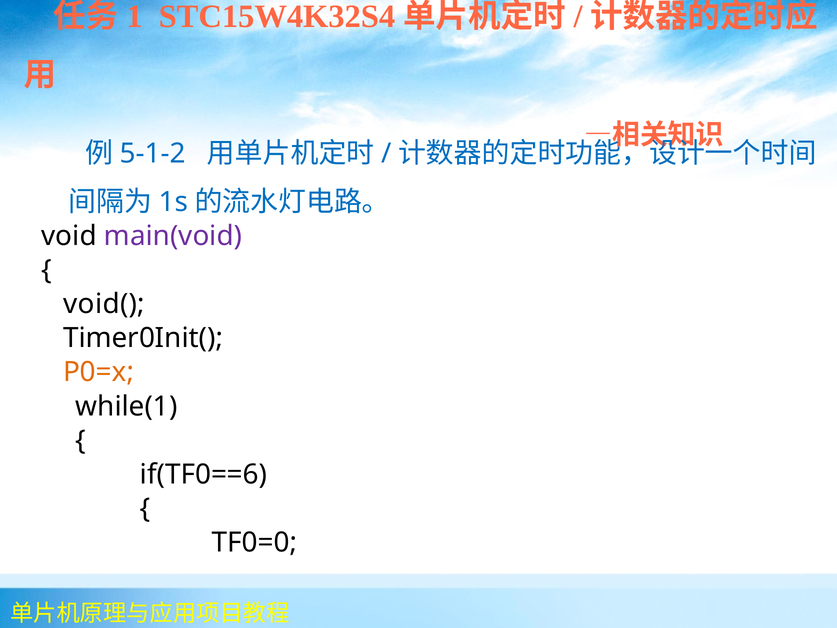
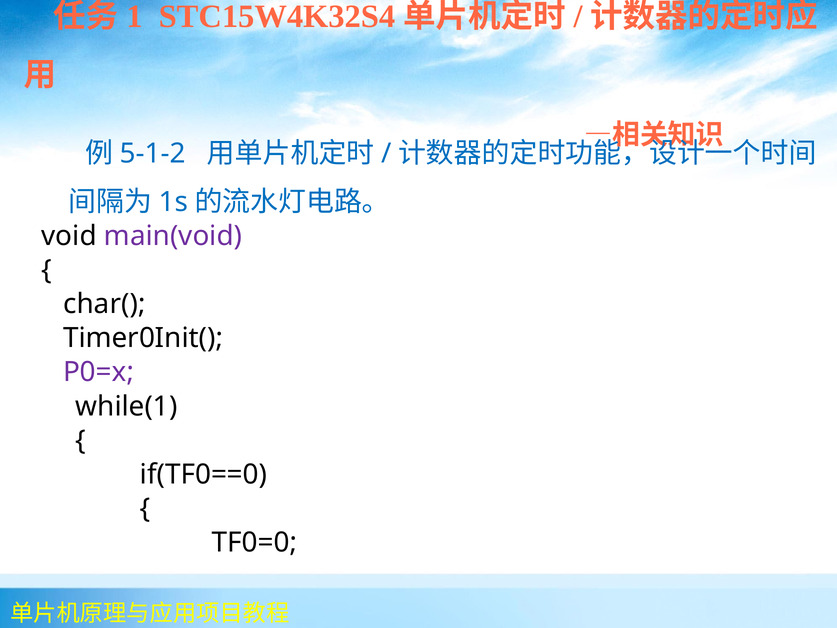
void(: void( -> char(
P0=x colour: orange -> purple
if(TF0==6: if(TF0==6 -> if(TF0==0
